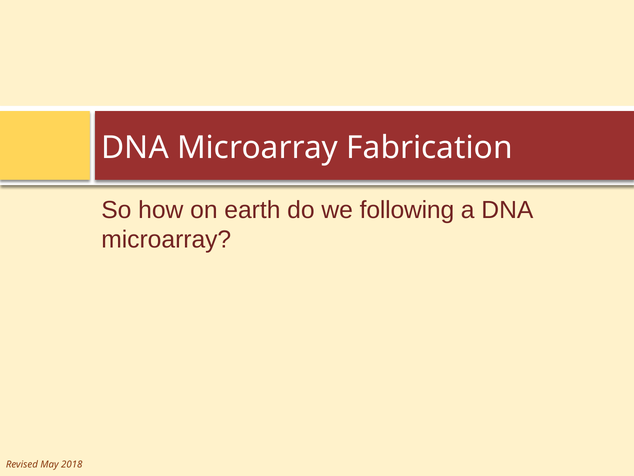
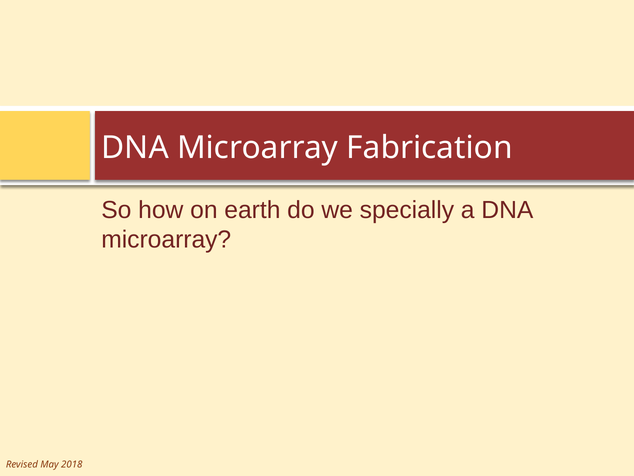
following: following -> specially
